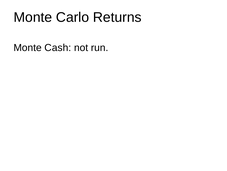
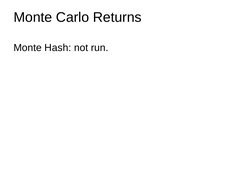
Cash: Cash -> Hash
